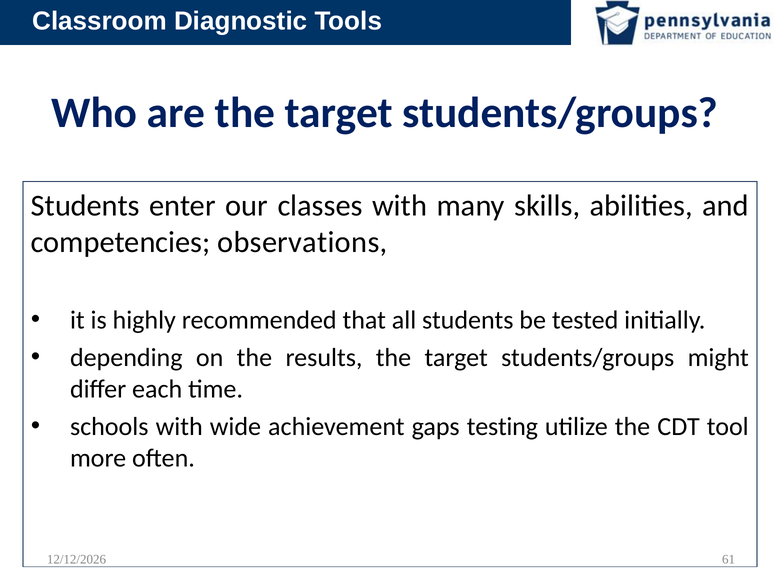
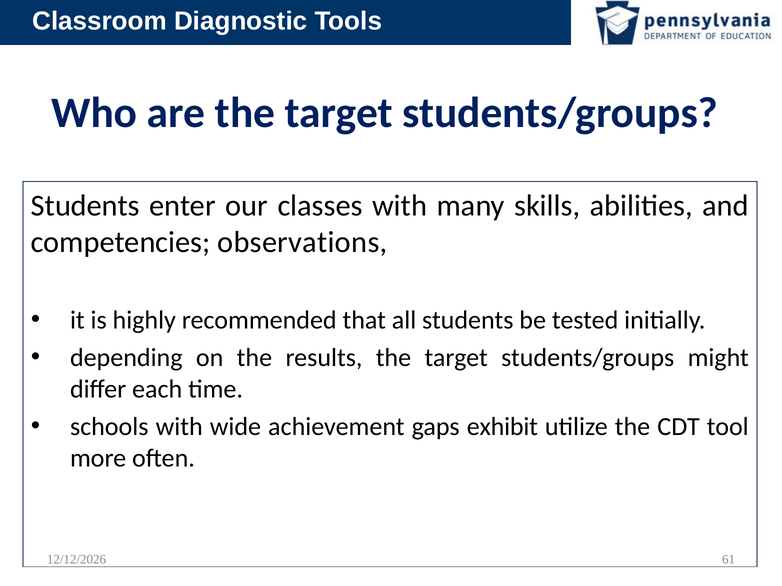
testing: testing -> exhibit
